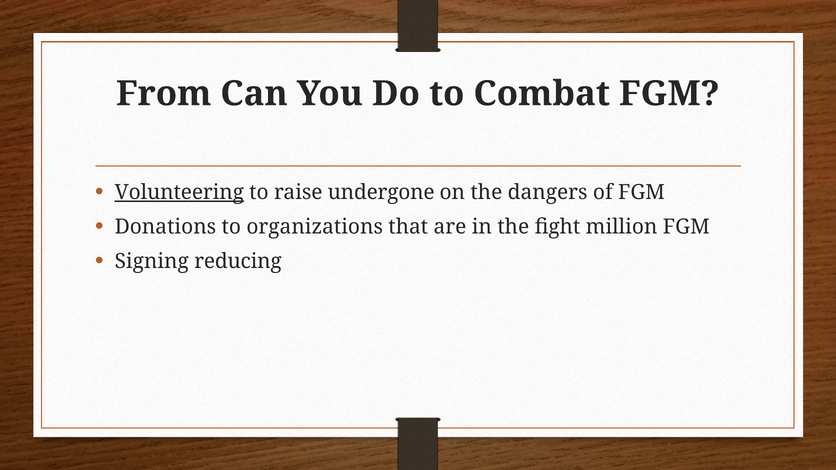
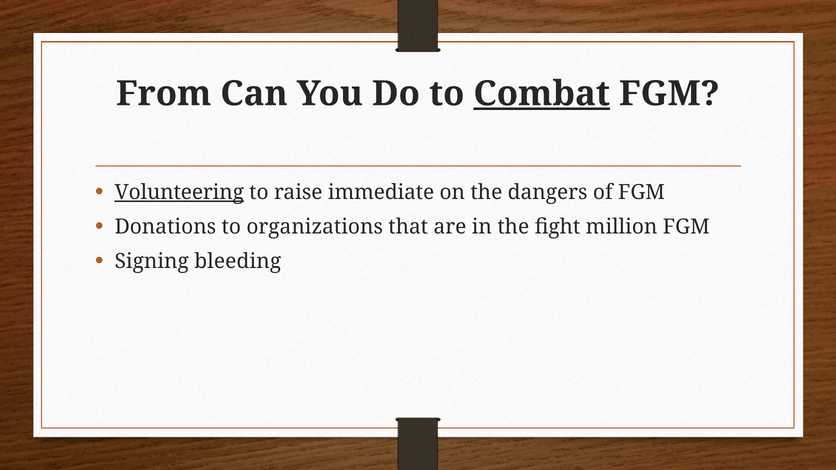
Combat underline: none -> present
undergone: undergone -> immediate
reducing: reducing -> bleeding
